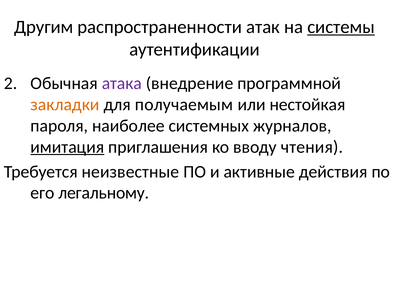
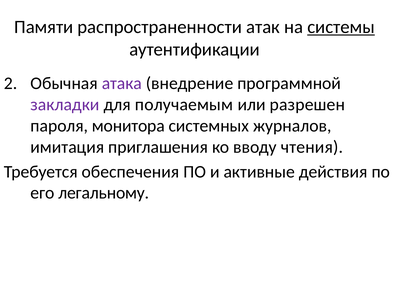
Другим: Другим -> Памяти
закладки colour: orange -> purple
нестойкая: нестойкая -> разрешен
наиболее: наиболее -> монитора
имитация underline: present -> none
неизвестные: неизвестные -> обеспечения
